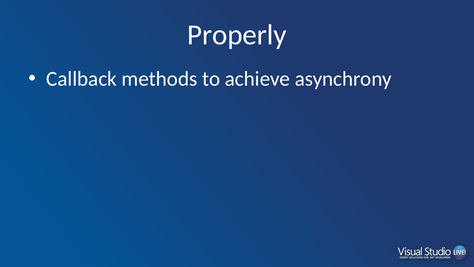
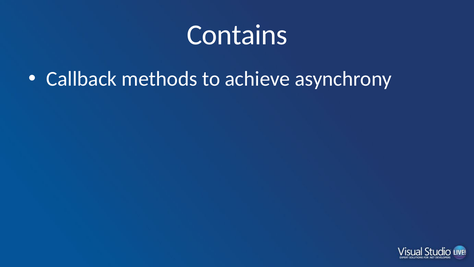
Properly: Properly -> Contains
